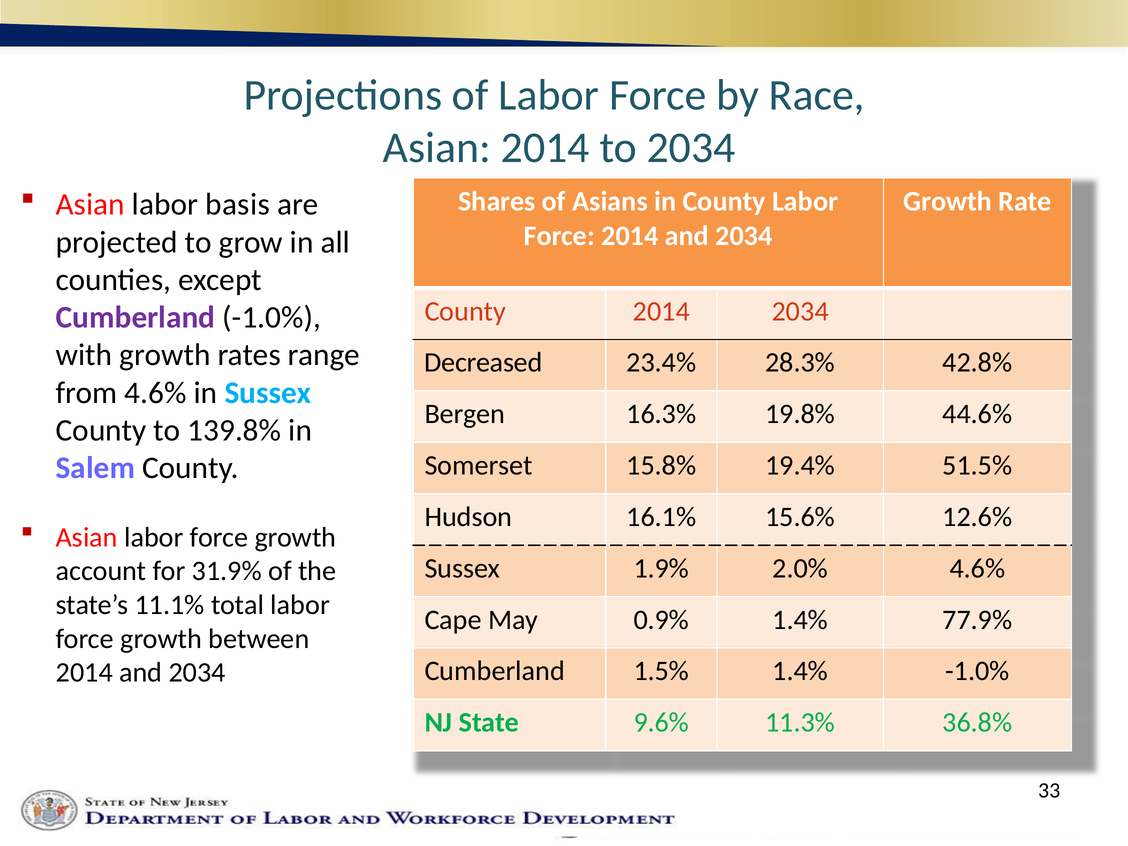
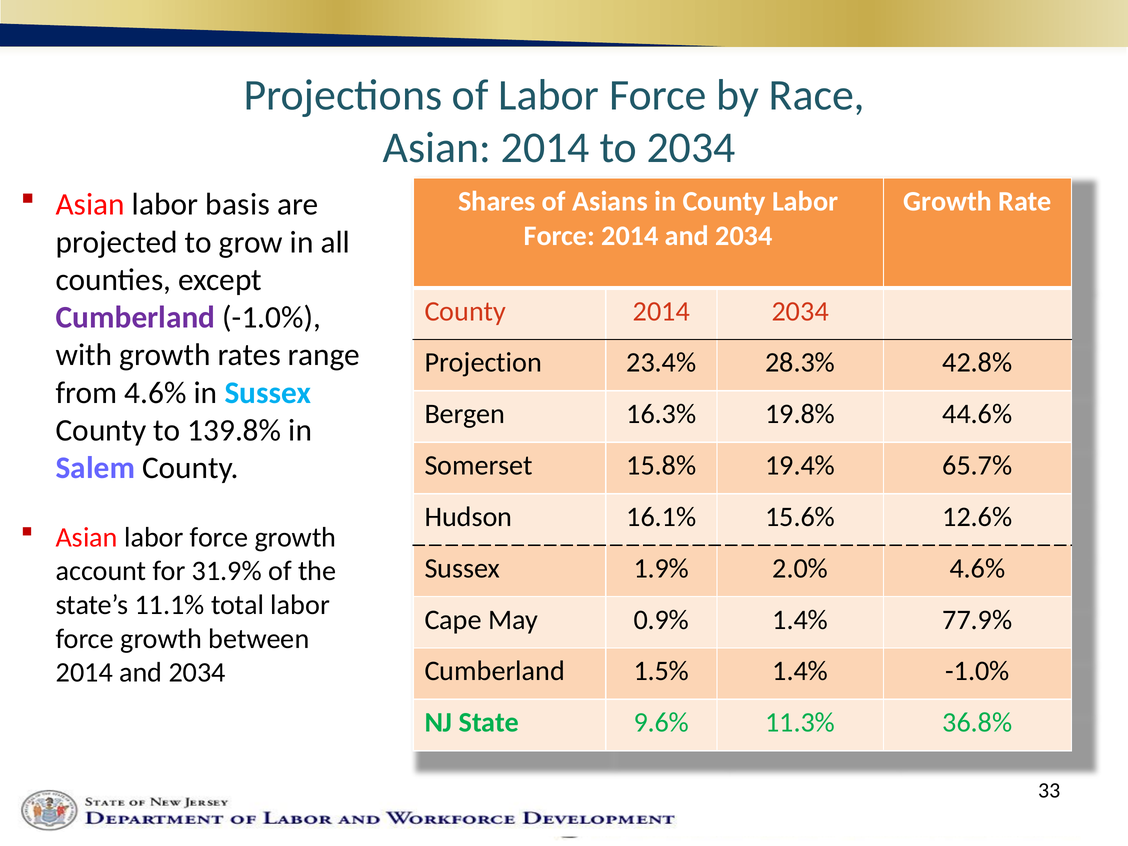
Decreased: Decreased -> Projection
51.5%: 51.5% -> 65.7%
